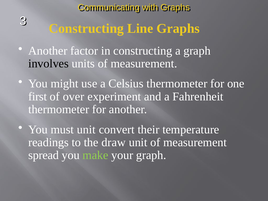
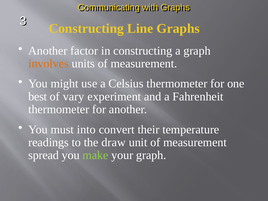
involves colour: black -> orange
first: first -> best
over: over -> vary
must unit: unit -> into
